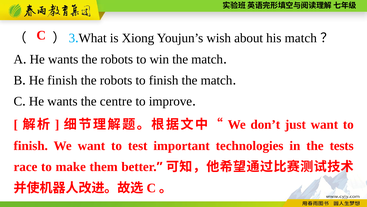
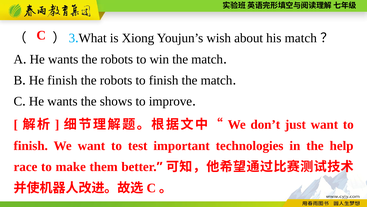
centre: centre -> shows
tests: tests -> help
